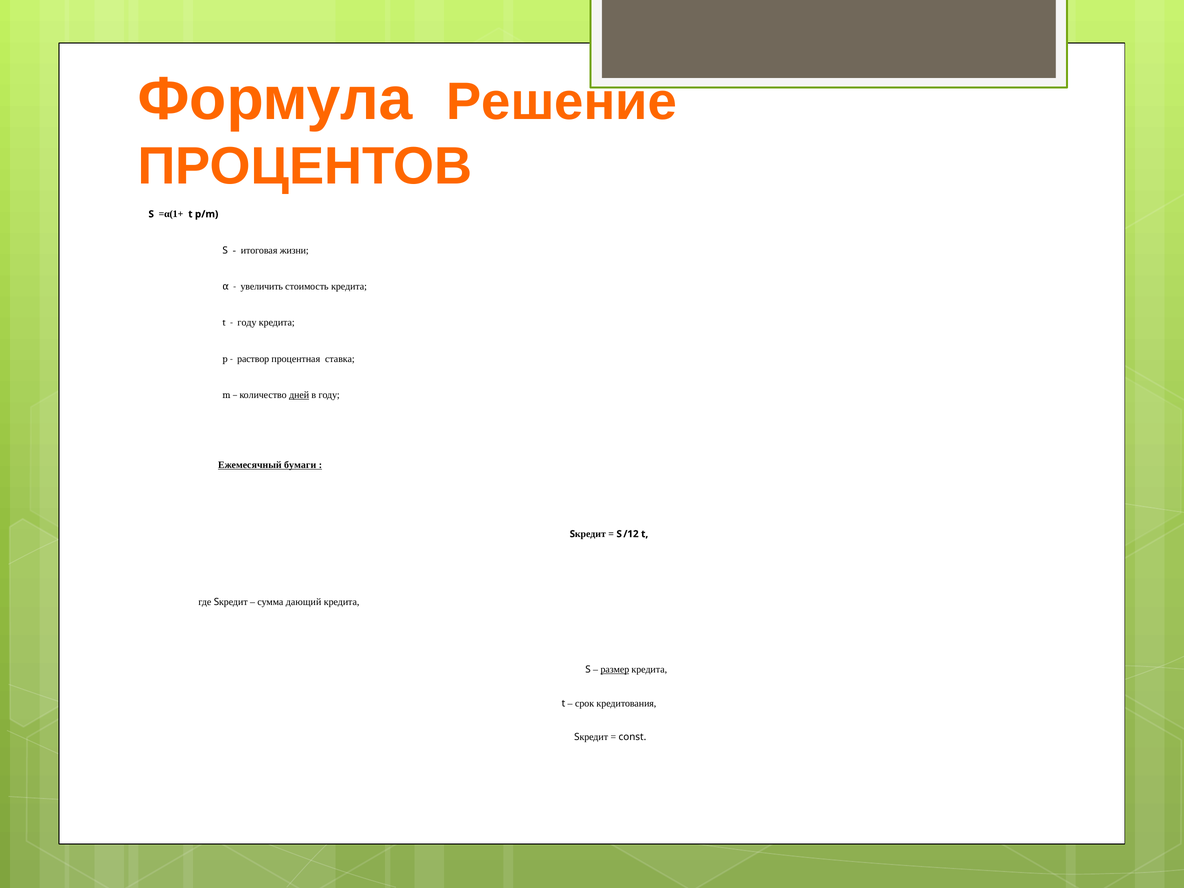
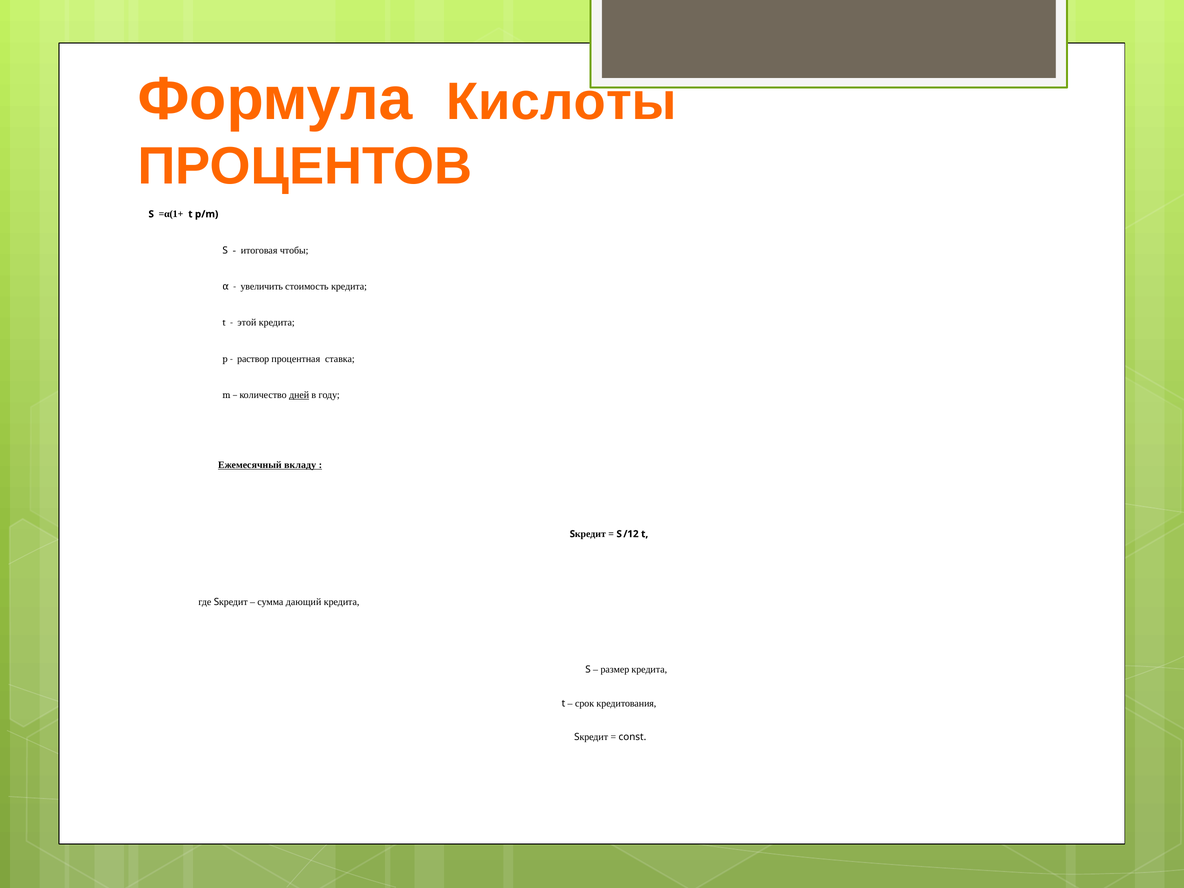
Решение: Решение -> Кислоты
жизни: жизни -> чтобы
году at (247, 323): году -> этой
бумаги: бумаги -> вкладу
размер underline: present -> none
